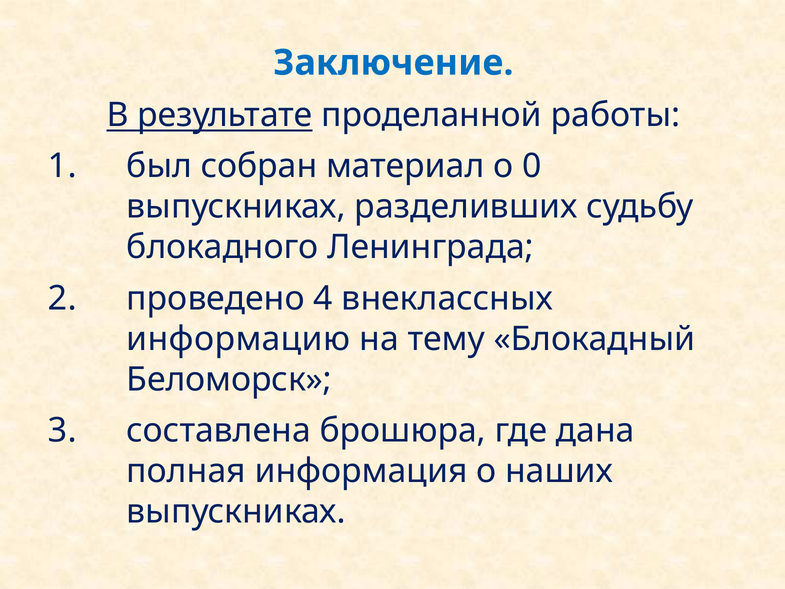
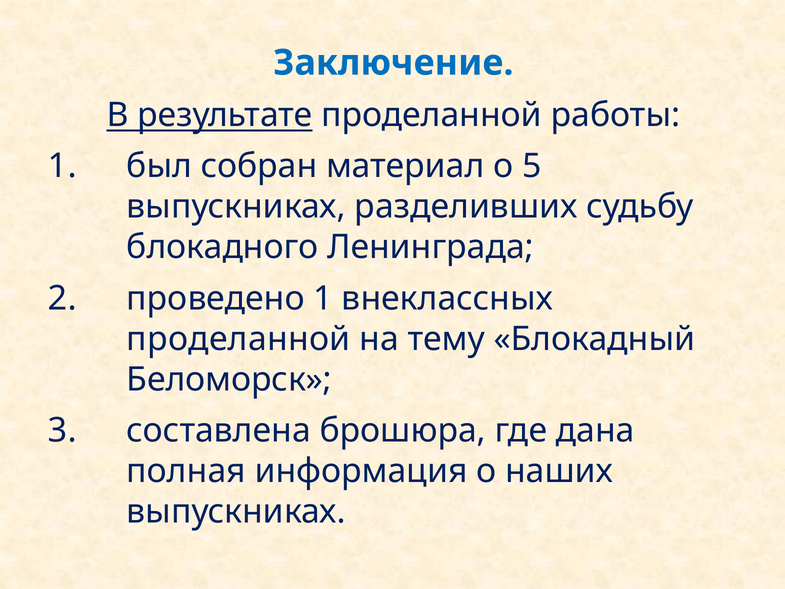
0: 0 -> 5
проведено 4: 4 -> 1
информацию at (238, 339): информацию -> проделанной
